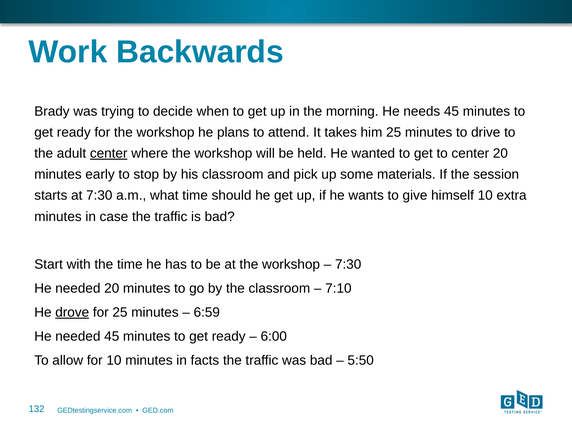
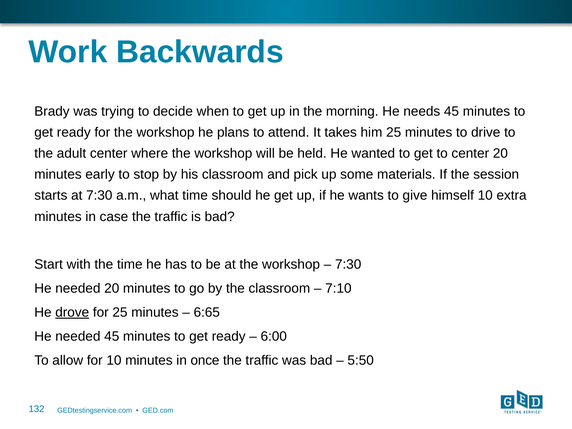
center at (109, 153) underline: present -> none
6:59: 6:59 -> 6:65
facts: facts -> once
